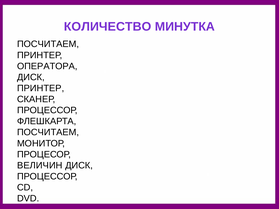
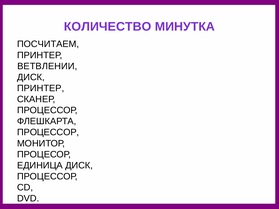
ОПЕРАТОРА: ОПЕРАТОРА -> ВЕТВЛЕНИИ
ПОСЧИТАЕМ at (48, 132): ПОСЧИТАЕМ -> ПРОЦЕССОР
ВЕЛИЧИН: ВЕЛИЧИН -> ЕДИНИЦА
